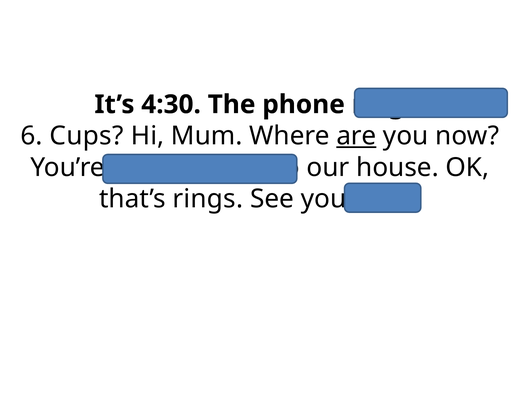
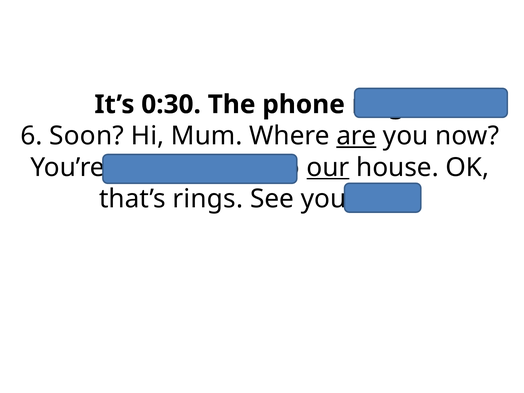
4:30: 4:30 -> 0:30
6 Cups: Cups -> Soon
our underline: none -> present
